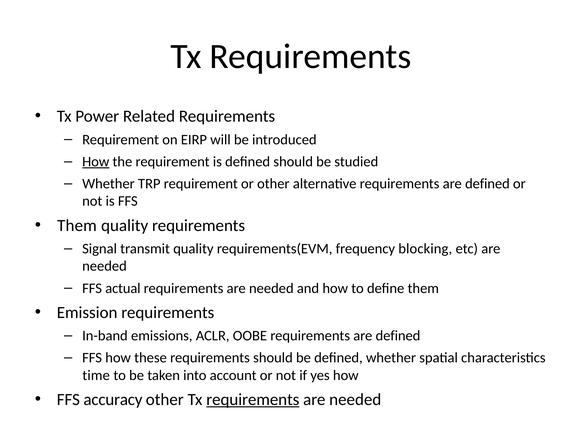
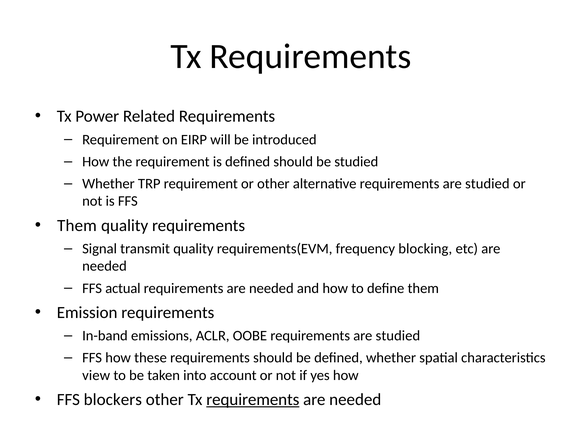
How at (96, 161) underline: present -> none
alternative requirements are defined: defined -> studied
OOBE requirements are defined: defined -> studied
time: time -> view
accuracy: accuracy -> blockers
